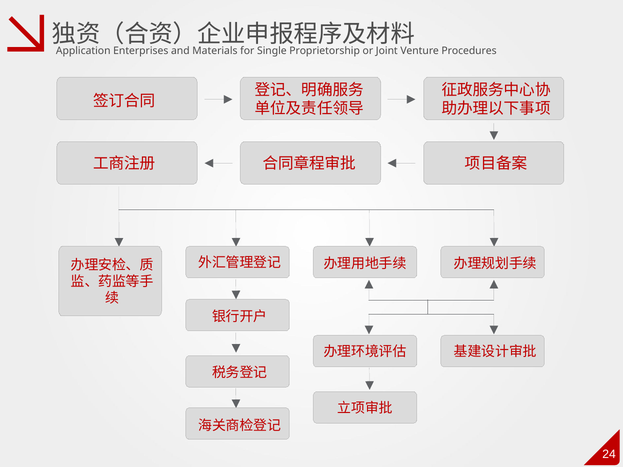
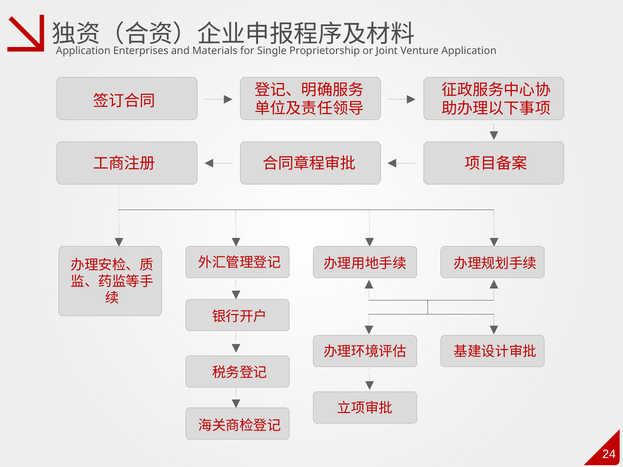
Venture Procedures: Procedures -> Application
